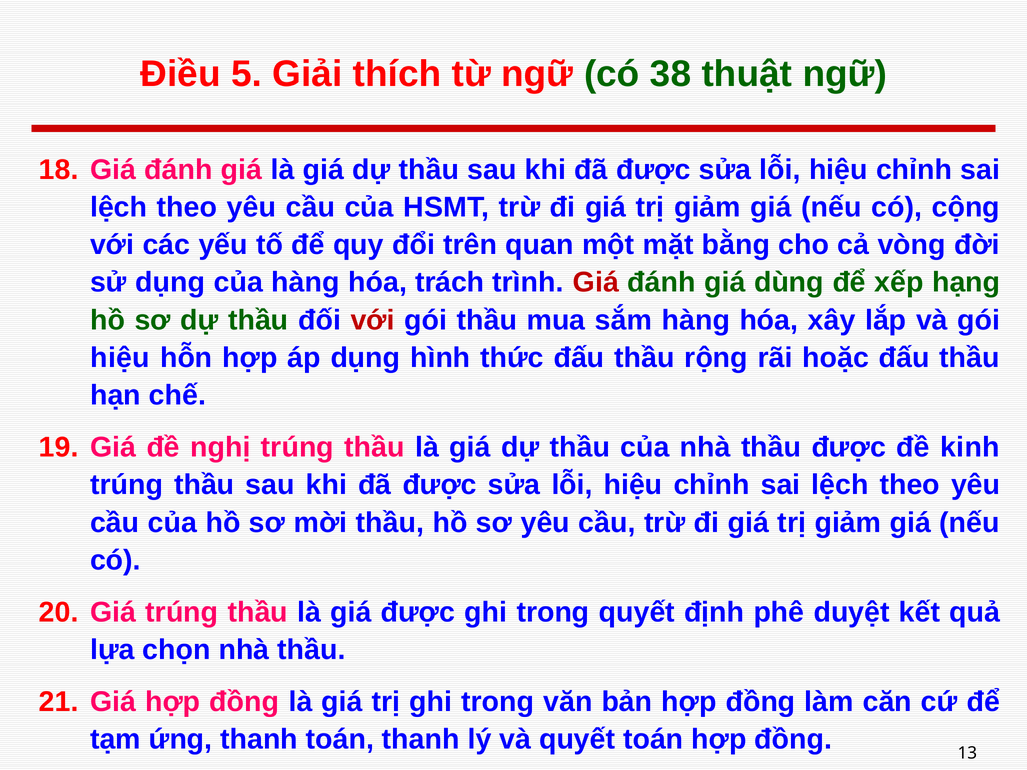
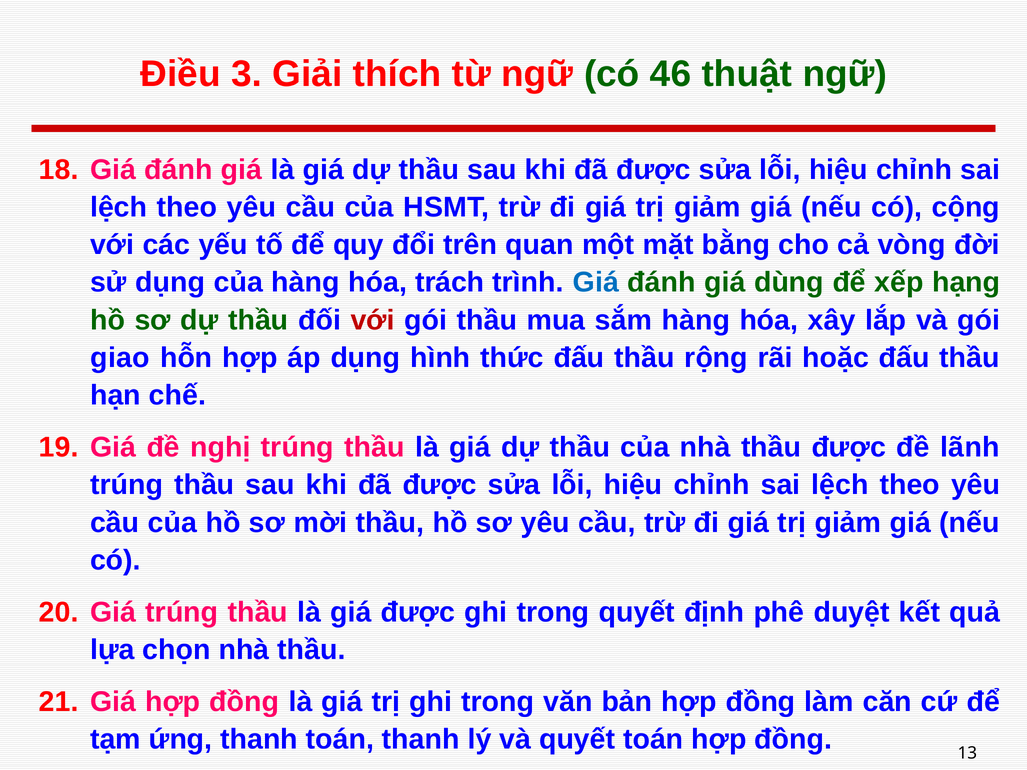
5: 5 -> 3
38: 38 -> 46
Giá at (596, 283) colour: red -> blue
hiệu at (120, 358): hiệu -> giao
kinh: kinh -> lãnh
